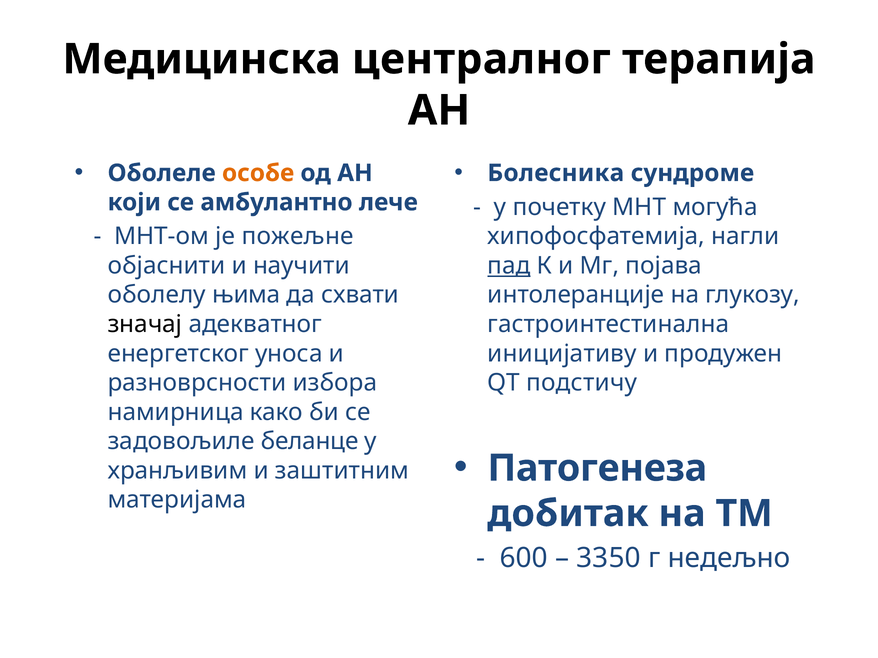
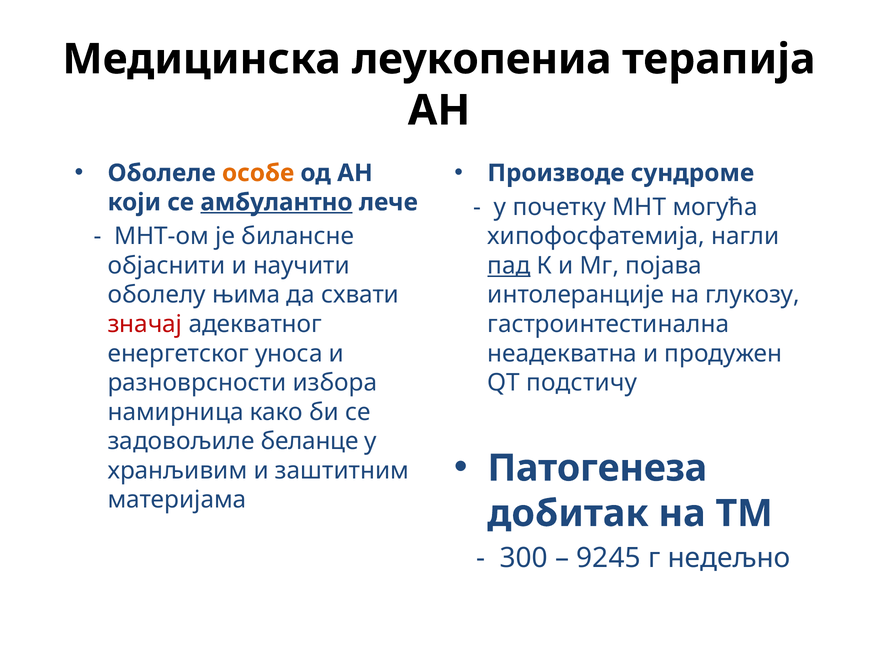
централног: централног -> леукопениа
Болесника: Болесника -> Производе
амбулантно underline: none -> present
пожељне: пожељне -> билансне
значај colour: black -> red
иницијативу: иницијативу -> неадекватна
600: 600 -> 300
3350: 3350 -> 9245
